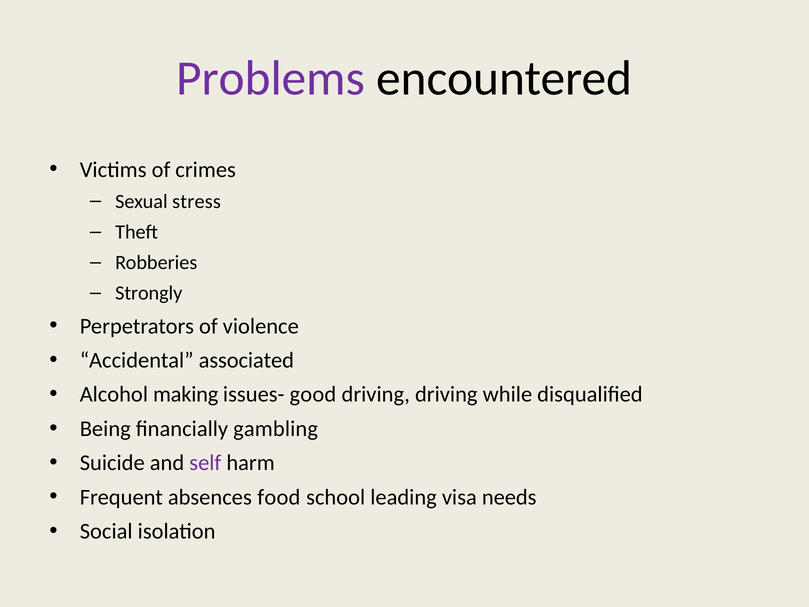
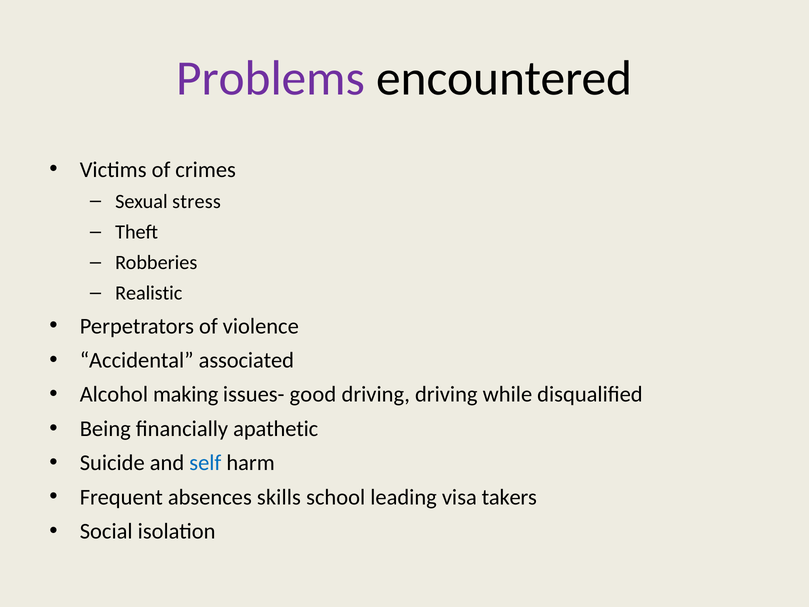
Strongly: Strongly -> Realistic
gambling: gambling -> apathetic
self colour: purple -> blue
food: food -> skills
needs: needs -> takers
